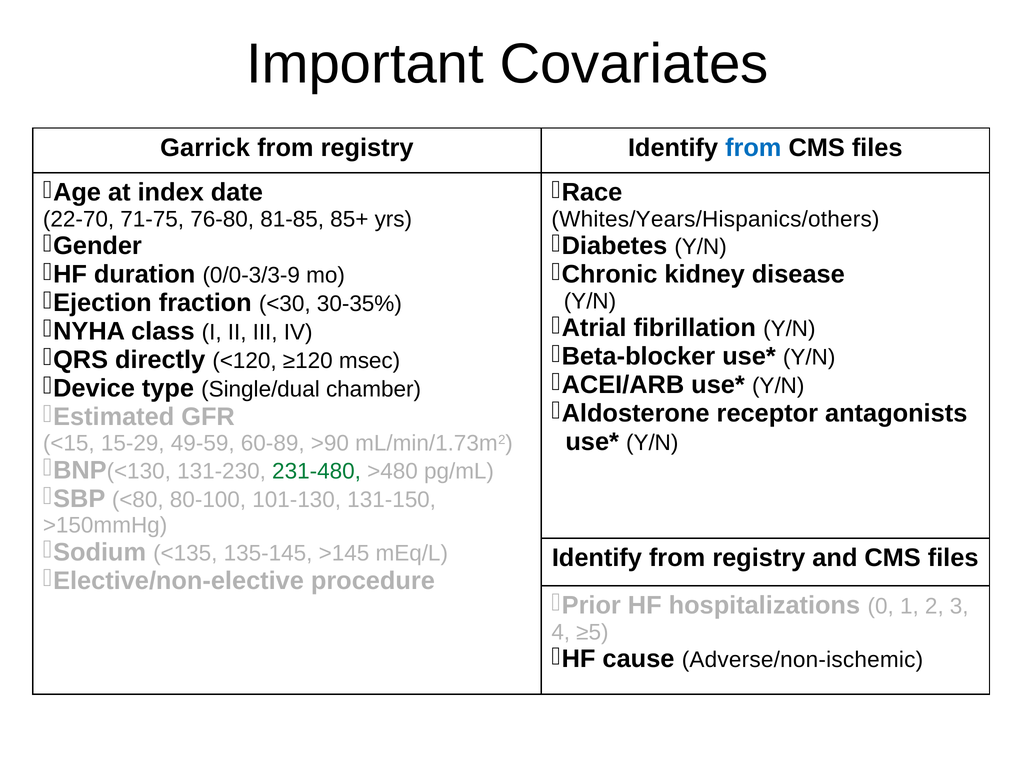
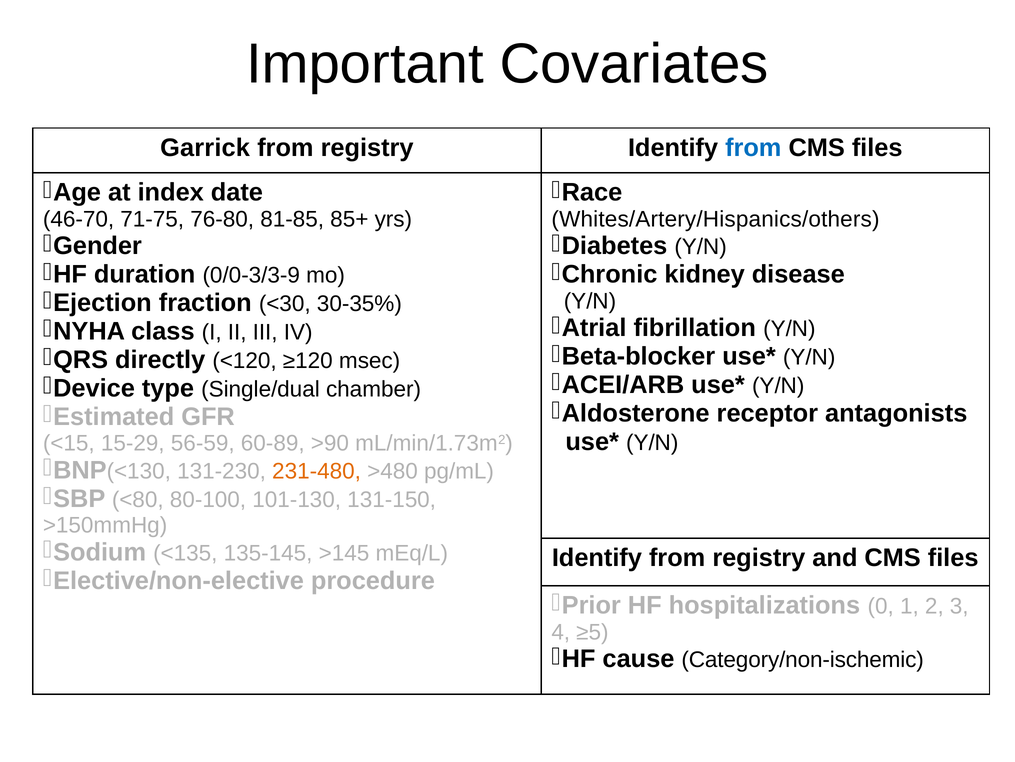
22-70: 22-70 -> 46-70
Whites/Years/Hispanics/others: Whites/Years/Hispanics/others -> Whites/Artery/Hispanics/others
49-59: 49-59 -> 56-59
231-480 colour: green -> orange
Adverse/non-ischemic: Adverse/non-ischemic -> Category/non-ischemic
